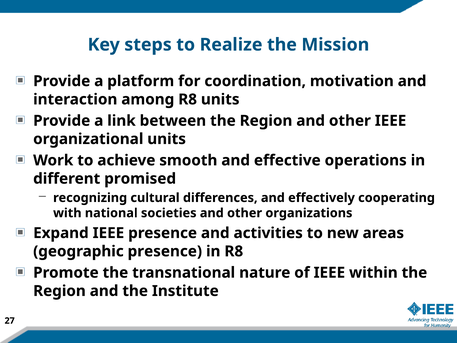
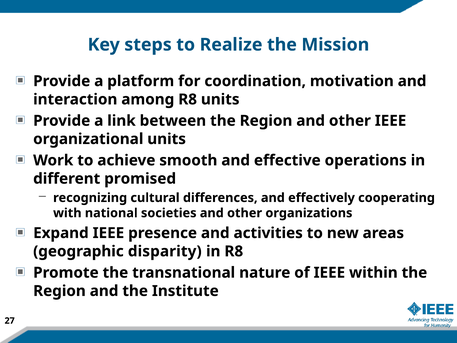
geographic presence: presence -> disparity
